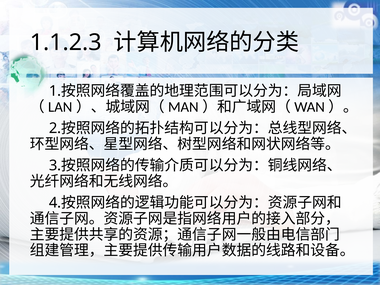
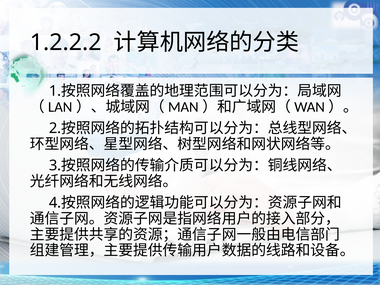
1.1.2.3: 1.1.2.3 -> 1.2.2.2
